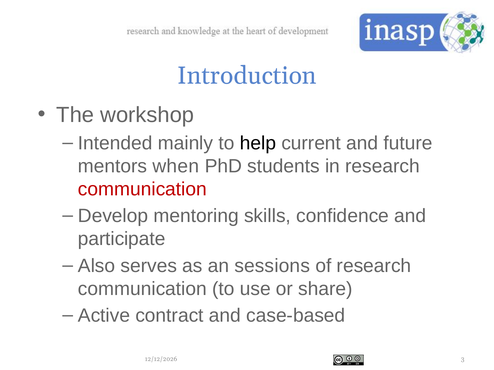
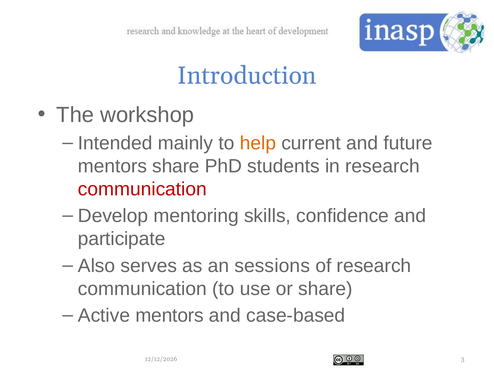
help colour: black -> orange
mentors when: when -> share
Active contract: contract -> mentors
